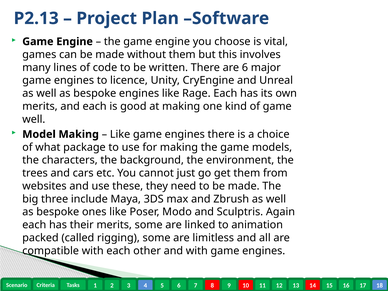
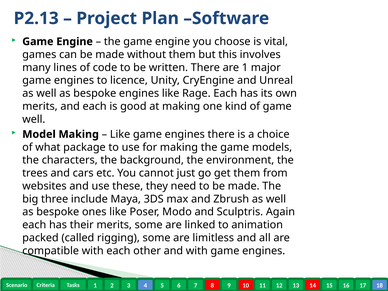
are 6: 6 -> 1
